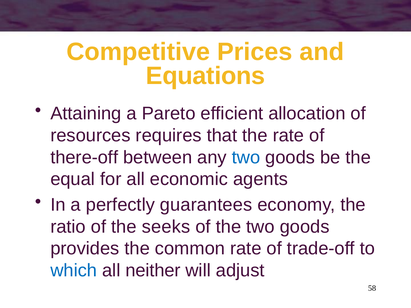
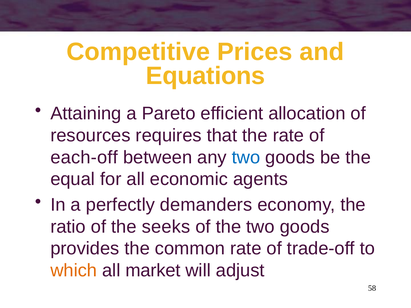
there-off: there-off -> each-off
guarantees: guarantees -> demanders
which colour: blue -> orange
neither: neither -> market
